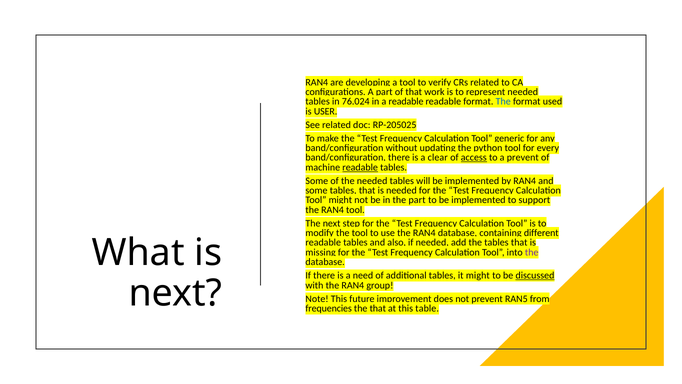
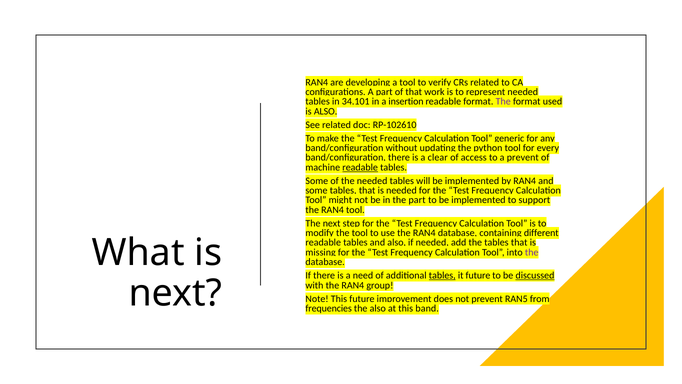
76.024: 76.024 -> 34.101
a readable: readable -> insertion
The at (503, 101) colour: blue -> purple
is USER: USER -> ALSO
RP-205025: RP-205025 -> RP-102610
access underline: present -> none
tables at (442, 275) underline: none -> present
it might: might -> future
the that: that -> also
table: table -> band
